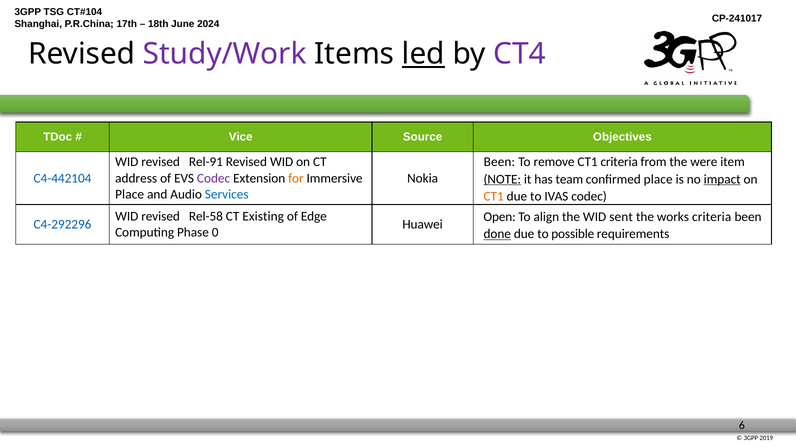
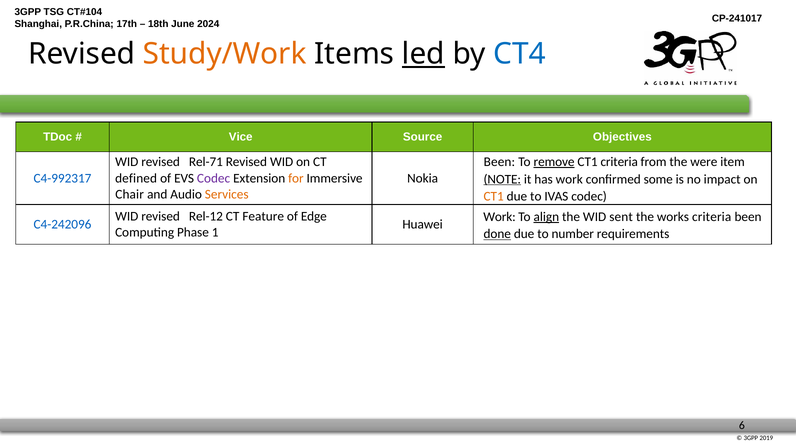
Study/Work colour: purple -> orange
CT4 colour: purple -> blue
remove underline: none -> present
Rel-91: Rel-91 -> Rel-71
C4-442104: C4-442104 -> C4-992317
address: address -> defined
has team: team -> work
confirmed place: place -> some
impact underline: present -> none
Place at (130, 194): Place -> Chair
Services colour: blue -> orange
Rel-58: Rel-58 -> Rel-12
Existing: Existing -> Feature
Open at (500, 217): Open -> Work
align underline: none -> present
C4-292296: C4-292296 -> C4-242096
0: 0 -> 1
possible: possible -> number
